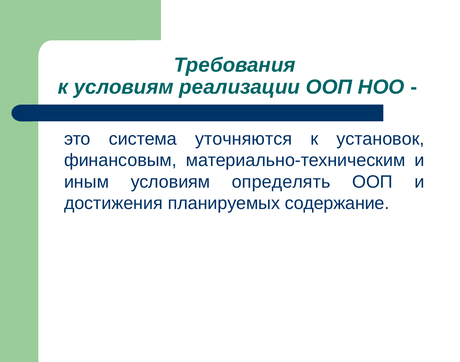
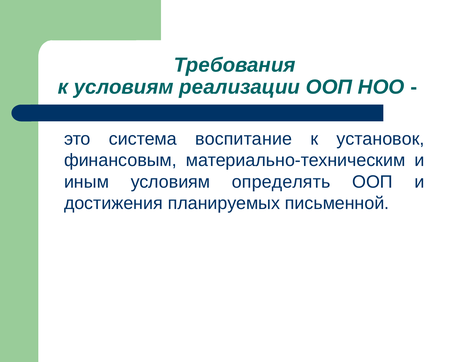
уточняются: уточняются -> воспитание
содержание: содержание -> письменной
